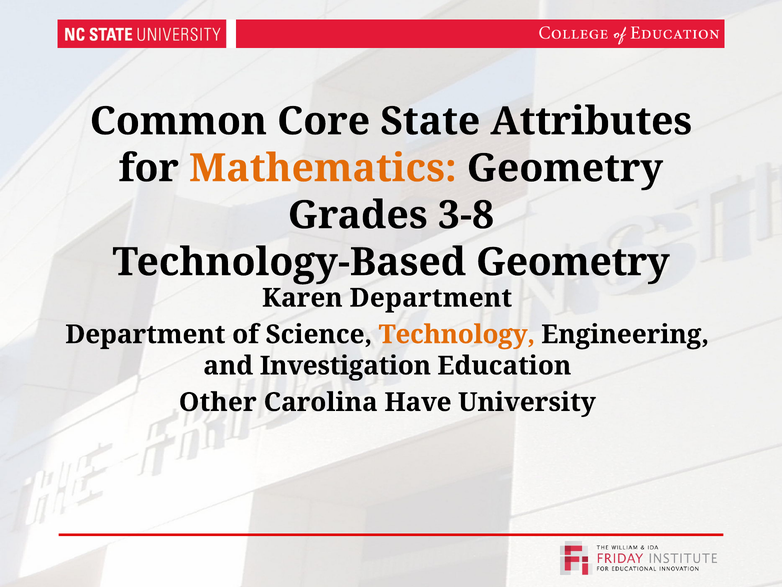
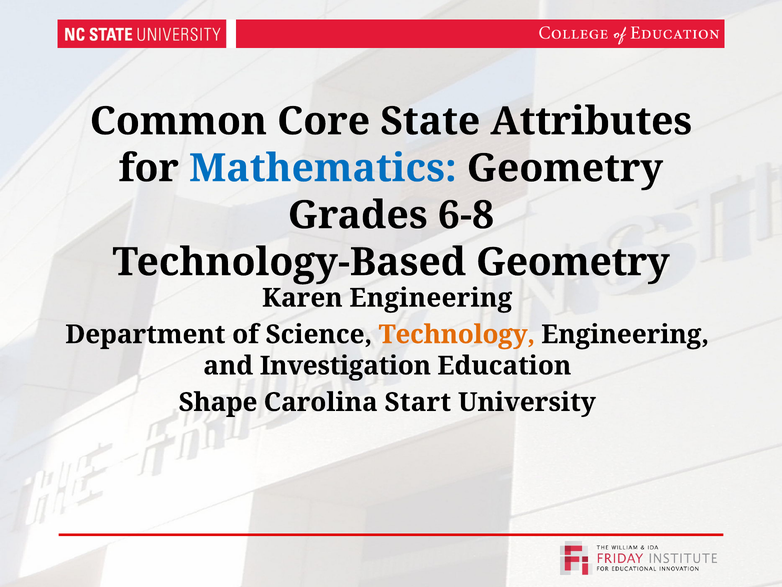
Mathematics colour: orange -> blue
3-8: 3-8 -> 6-8
Karen Department: Department -> Engineering
Other: Other -> Shape
Have: Have -> Start
